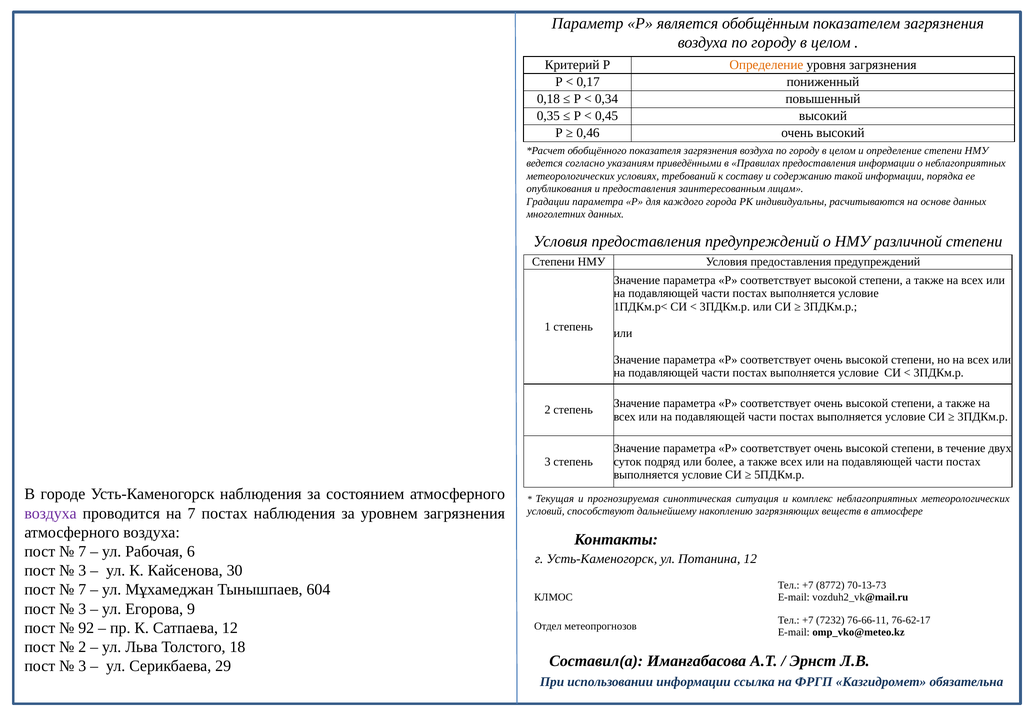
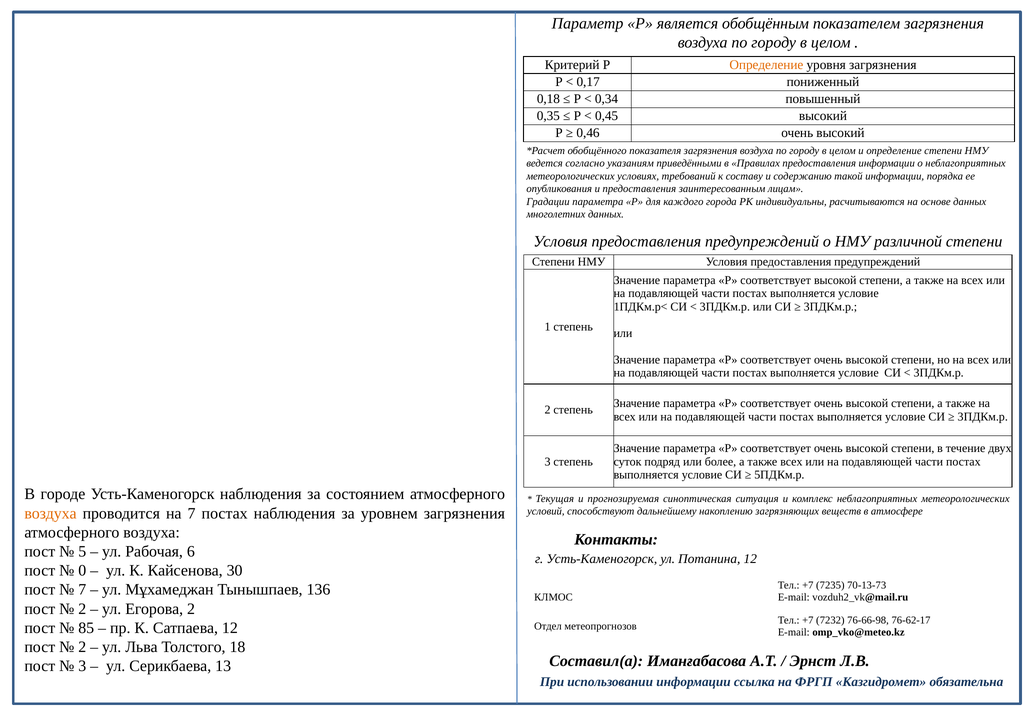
воздуха at (51, 513) colour: purple -> orange
7 at (82, 551): 7 -> 5
3 at (82, 570): 3 -> 0
8772: 8772 -> 7235
604: 604 -> 136
3 at (82, 609): 3 -> 2
Егорова 9: 9 -> 2
76-66-11: 76-66-11 -> 76-66-98
92: 92 -> 85
29: 29 -> 13
